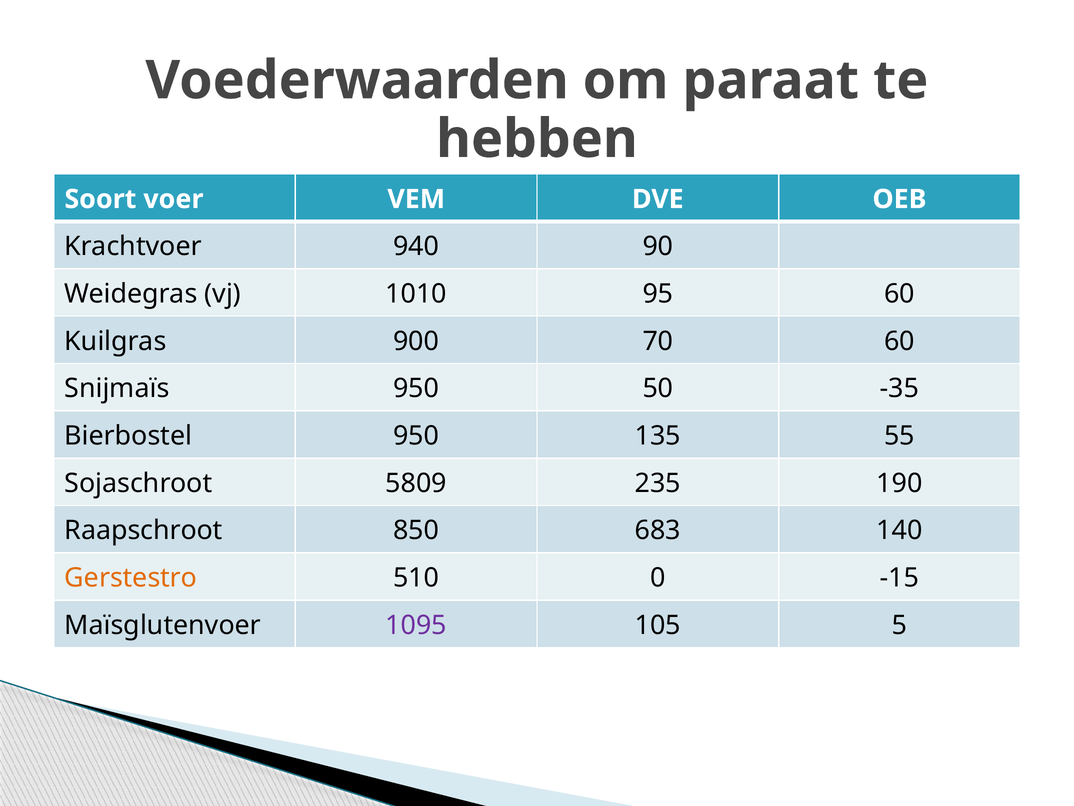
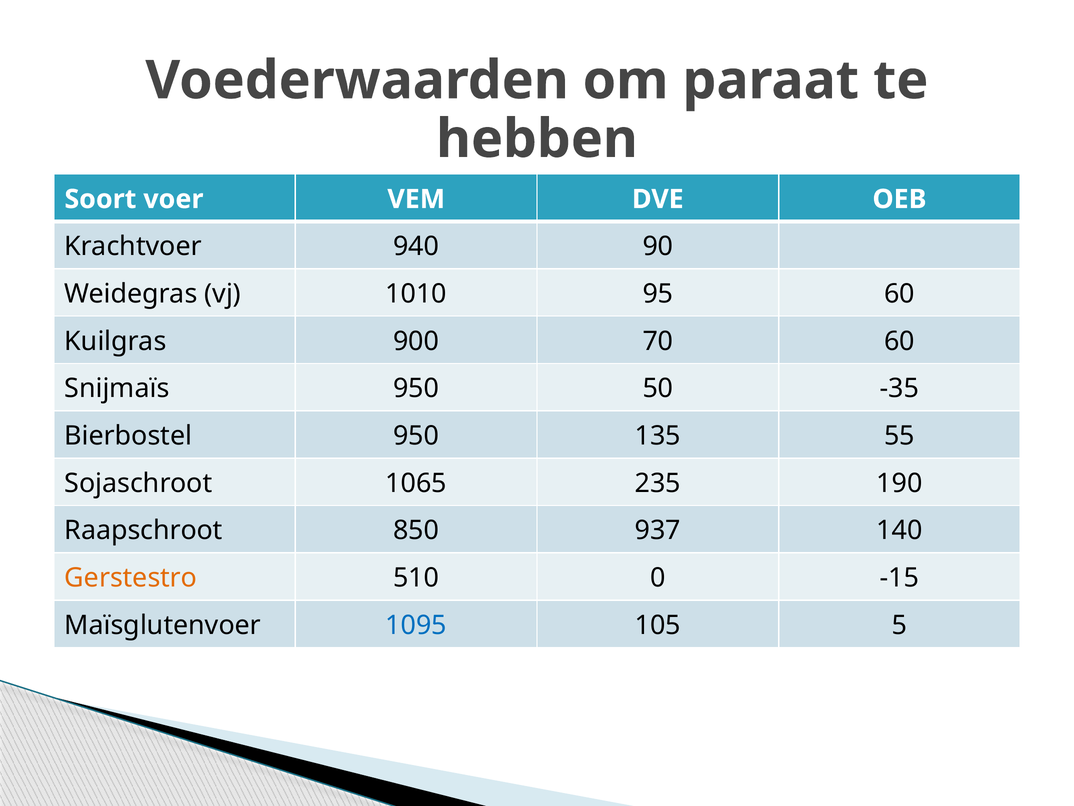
5809: 5809 -> 1065
683: 683 -> 937
1095 colour: purple -> blue
